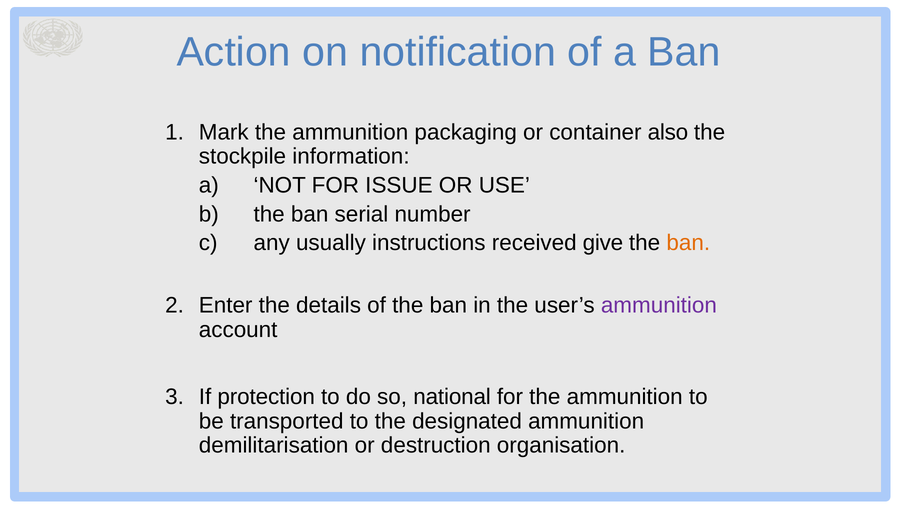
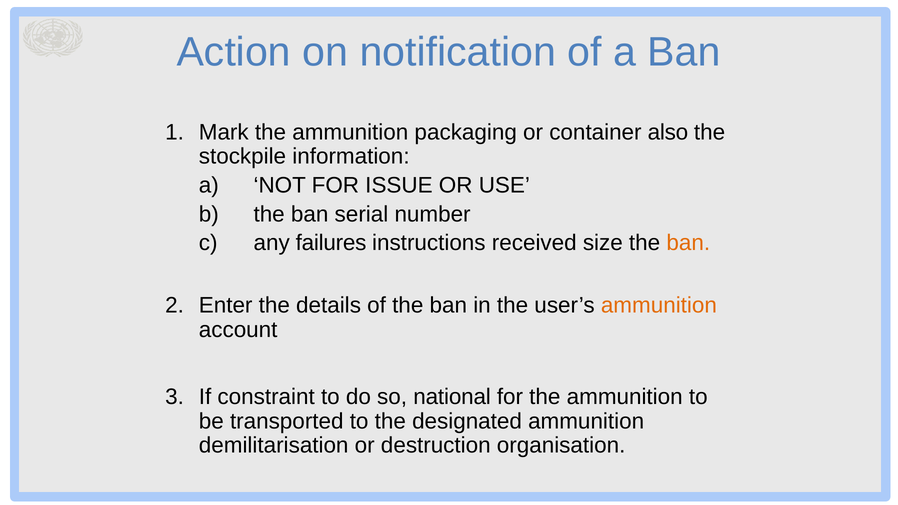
usually: usually -> failures
give: give -> size
ammunition at (659, 306) colour: purple -> orange
protection: protection -> constraint
